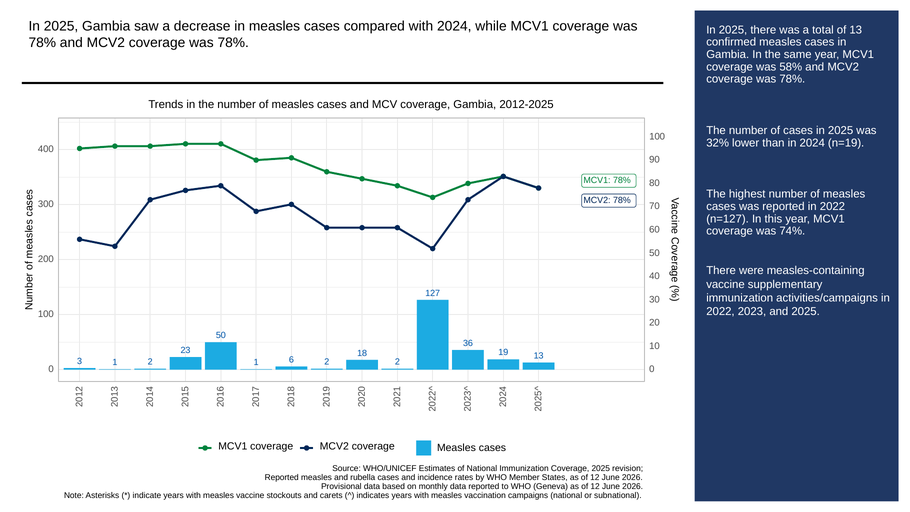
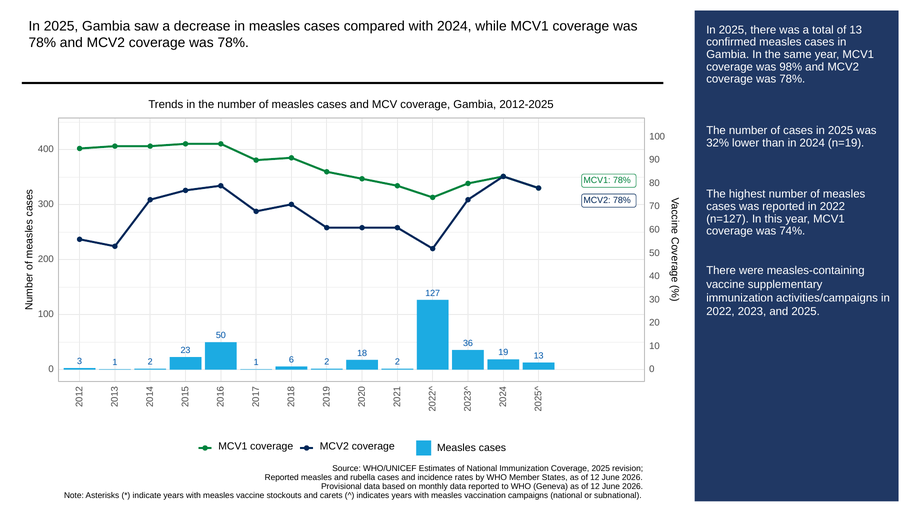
58%: 58% -> 98%
